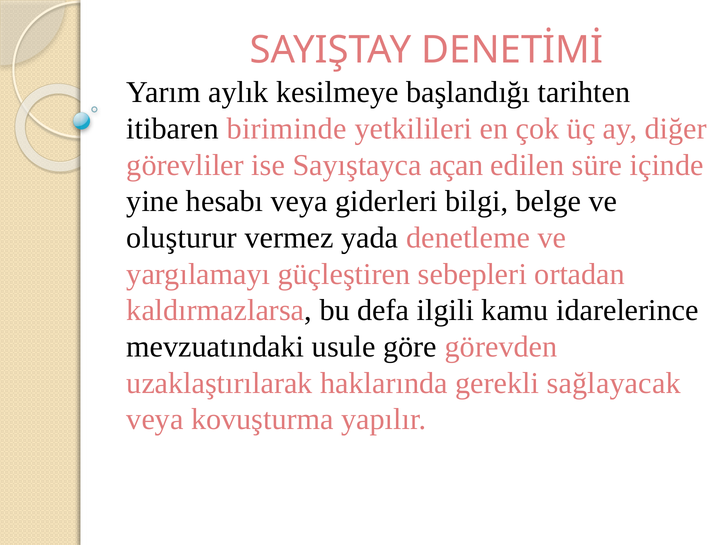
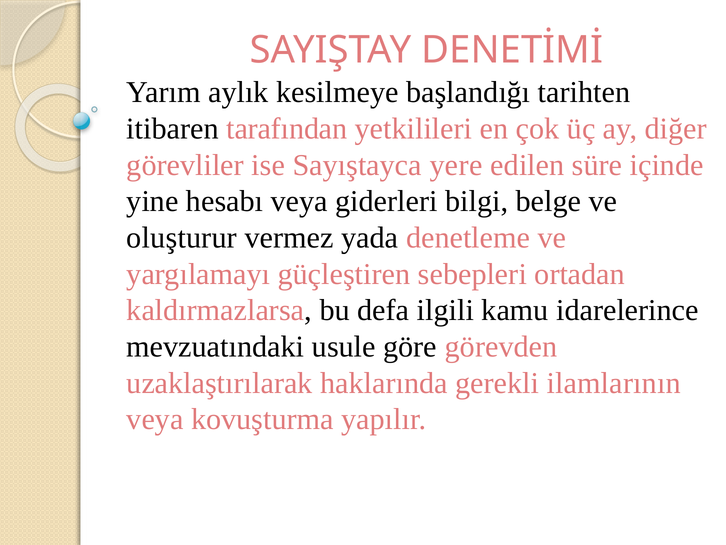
biriminde: biriminde -> tarafından
açan: açan -> yere
sağlayacak: sağlayacak -> ilamlarının
